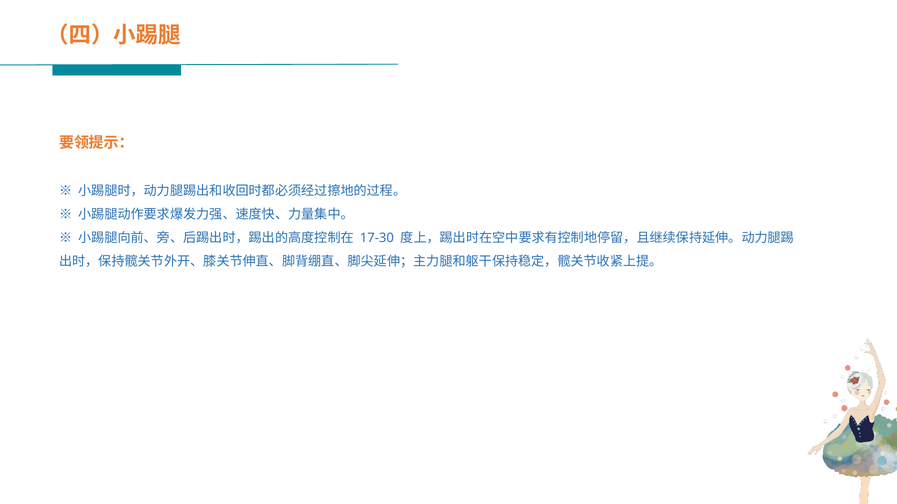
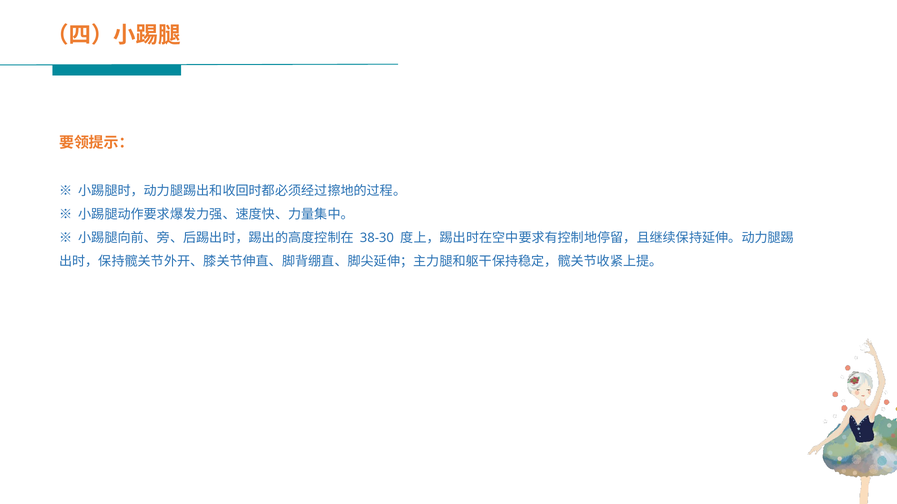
17-30: 17-30 -> 38-30
